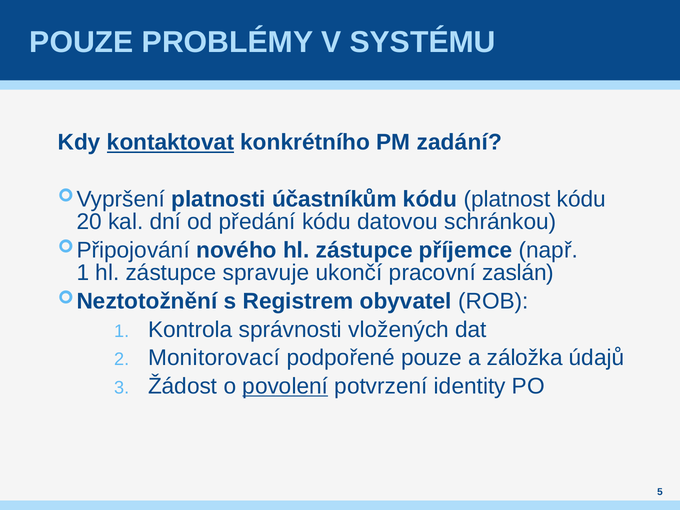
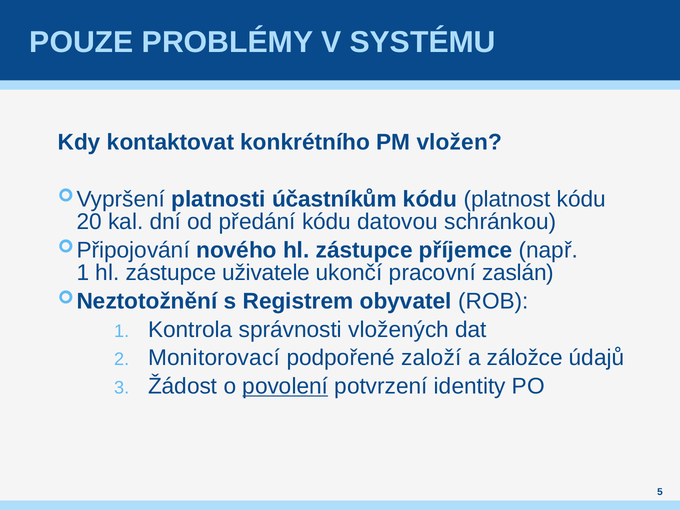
kontaktovat underline: present -> none
zadání: zadání -> vložen
spravuje: spravuje -> uživatele
podpořené pouze: pouze -> založí
záložka: záložka -> záložce
